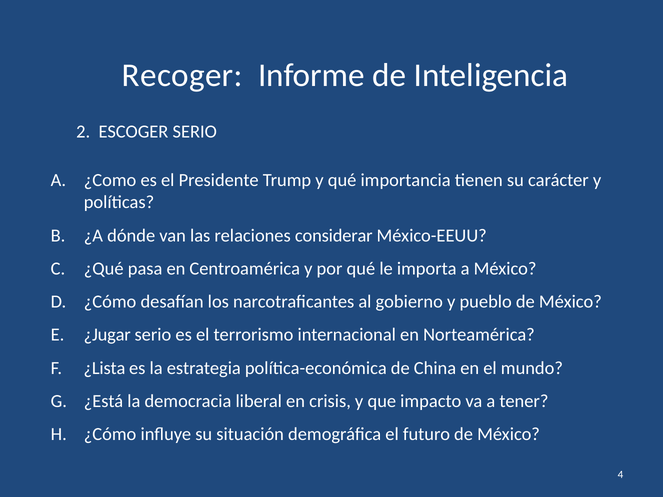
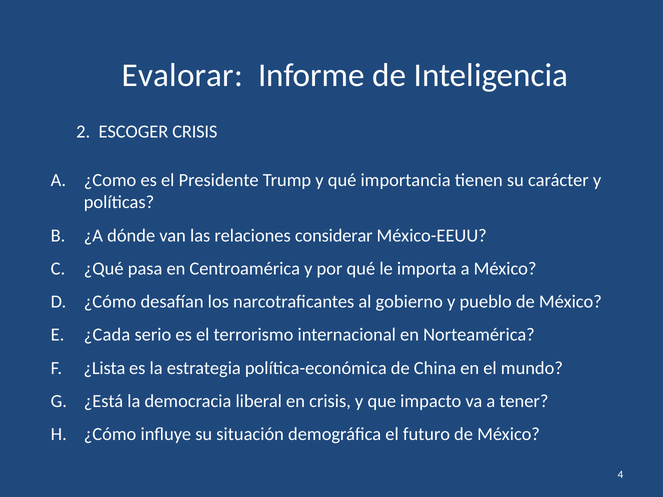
Recoger: Recoger -> Evalorar
ESCOGER SERIO: SERIO -> CRISIS
¿Jugar: ¿Jugar -> ¿Cada
